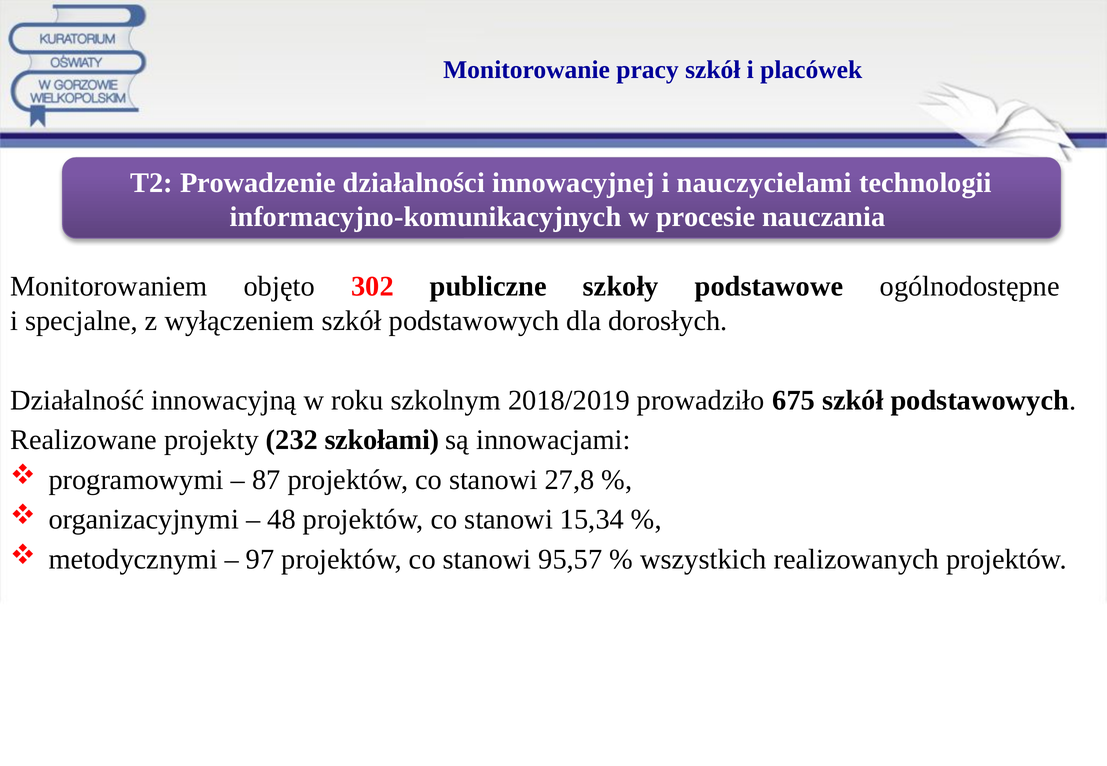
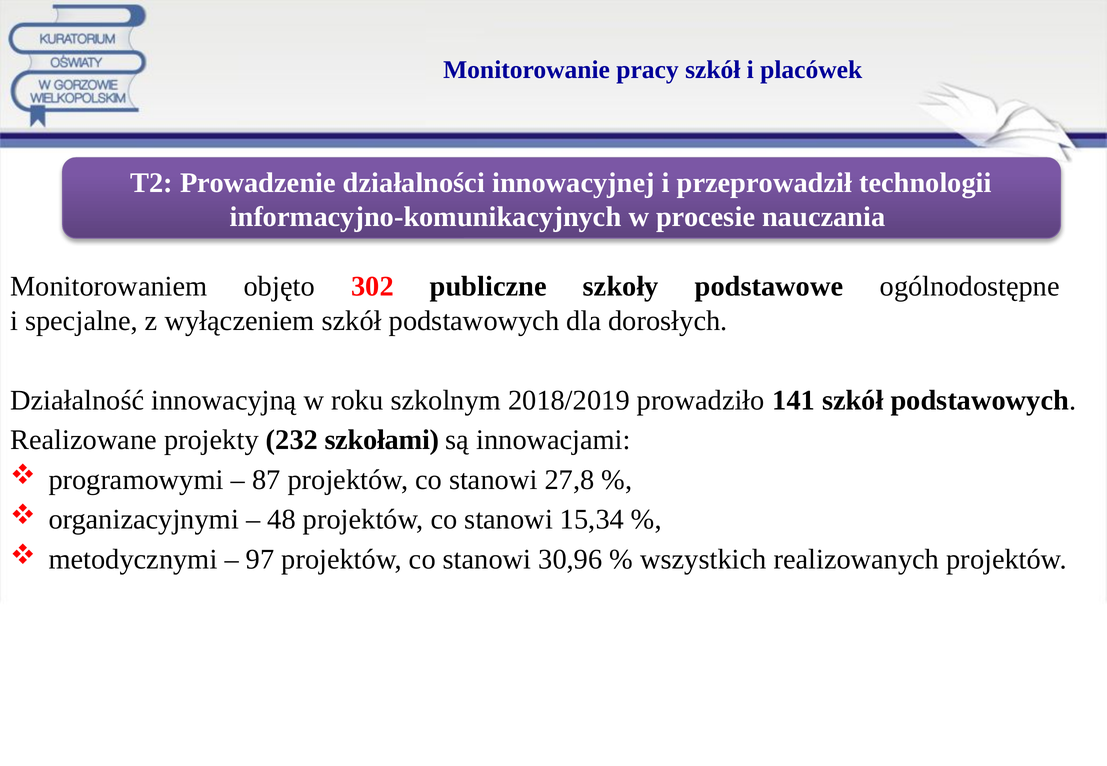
nauczycielami: nauczycielami -> przeprowadził
675: 675 -> 141
95,57: 95,57 -> 30,96
